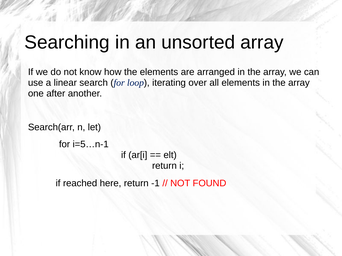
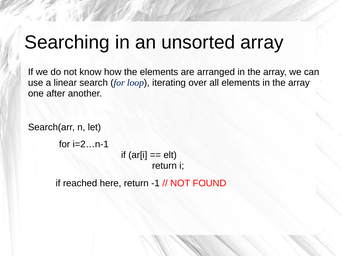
i=5…n-1: i=5…n-1 -> i=2…n-1
